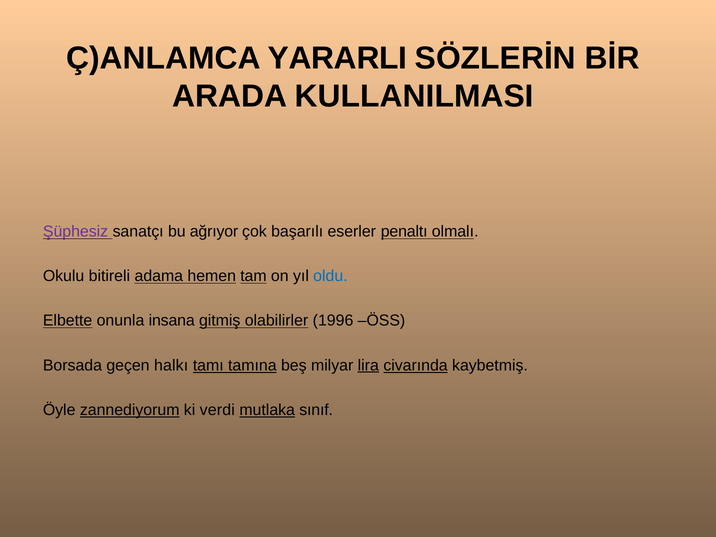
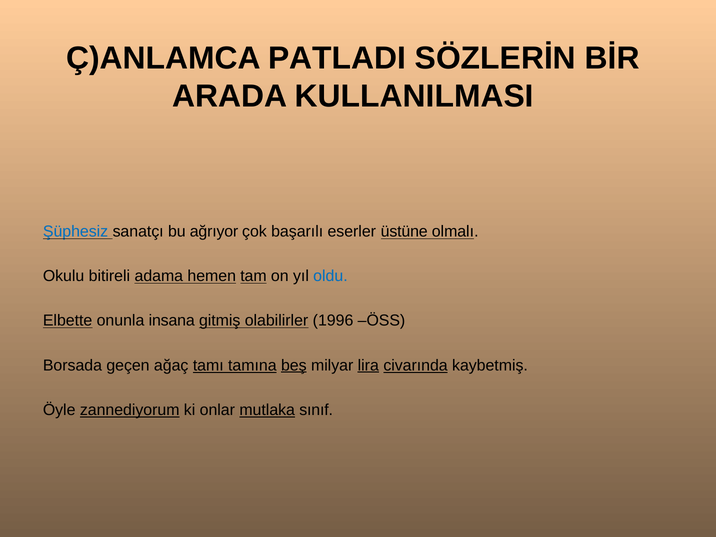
YARARLI: YARARLI -> PATLADI
Şüphesiz colour: purple -> blue
penaltı: penaltı -> üstüne
halkı: halkı -> ağaç
beş underline: none -> present
verdi: verdi -> onlar
